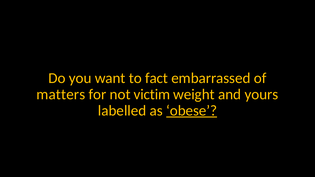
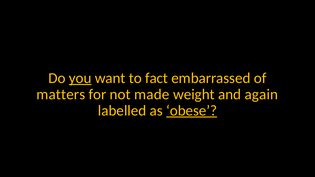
you underline: none -> present
victim: victim -> made
yours: yours -> again
